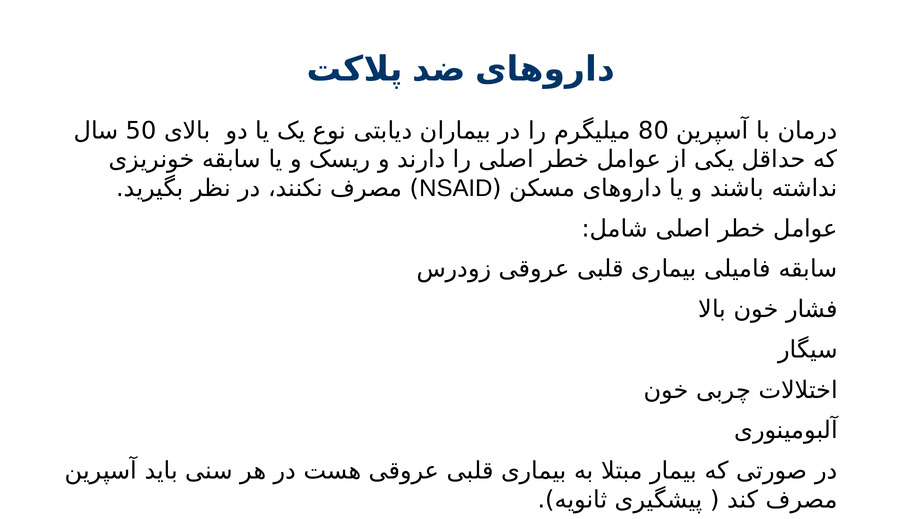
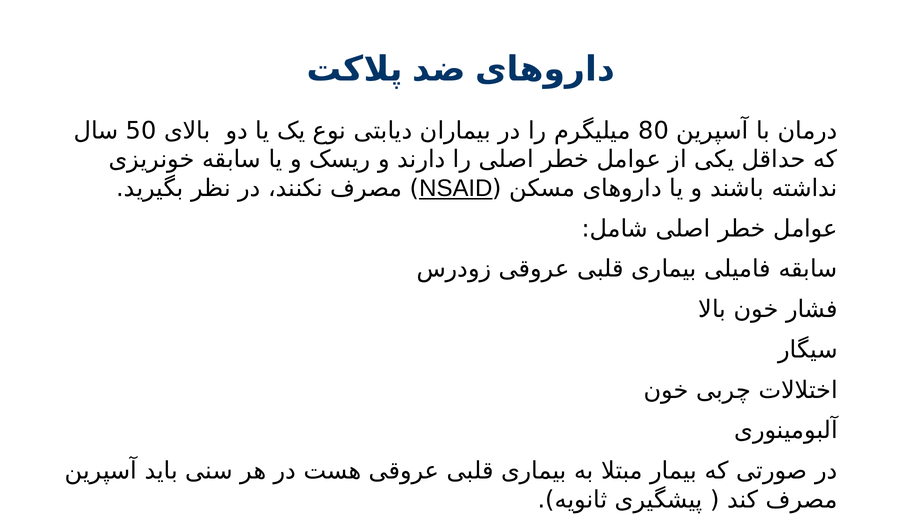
NSAID underline: none -> present
